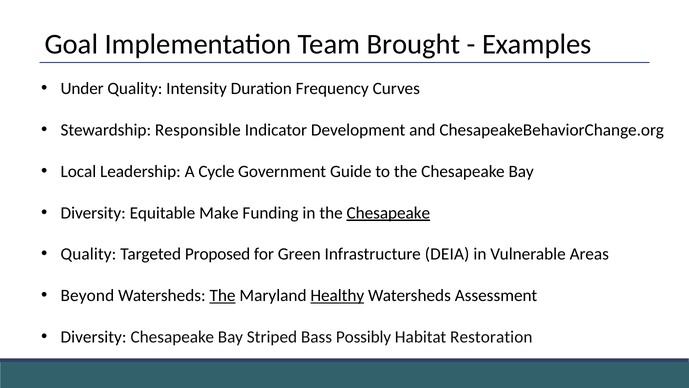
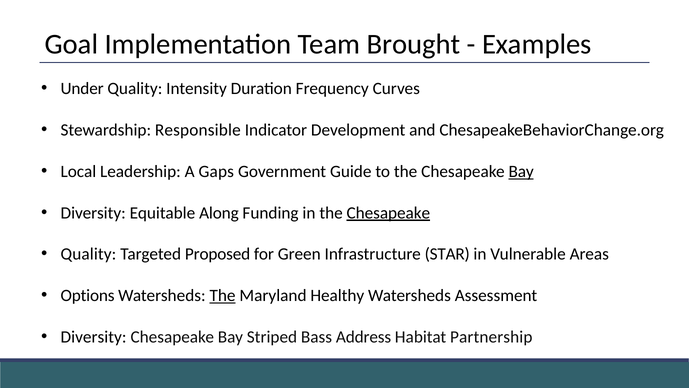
Cycle: Cycle -> Gaps
Bay at (521, 171) underline: none -> present
Make: Make -> Along
DEIA: DEIA -> STAR
Beyond: Beyond -> Options
Healthy underline: present -> none
Possibly: Possibly -> Address
Restoration: Restoration -> Partnership
